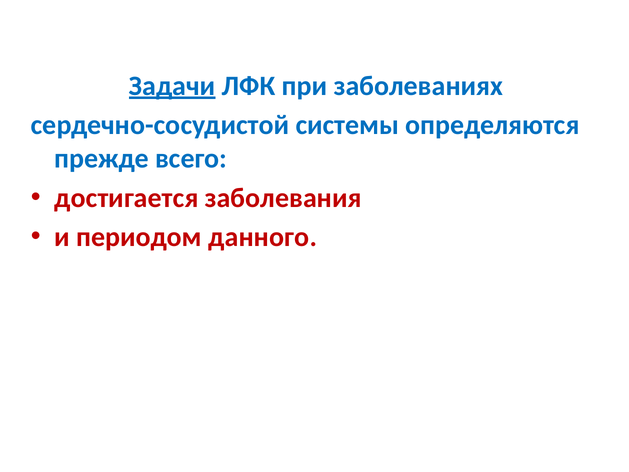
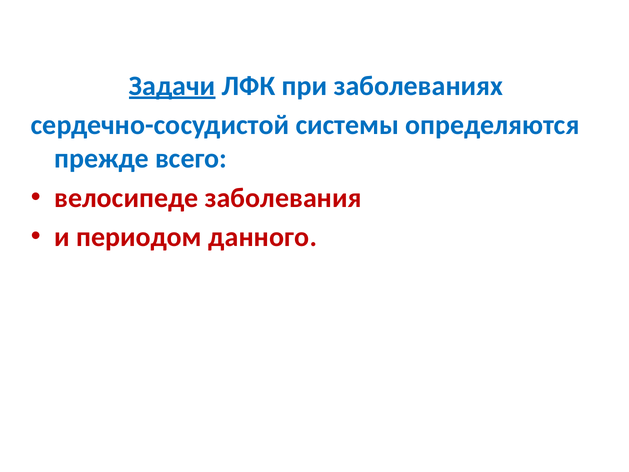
достигается: достигается -> велосипеде
